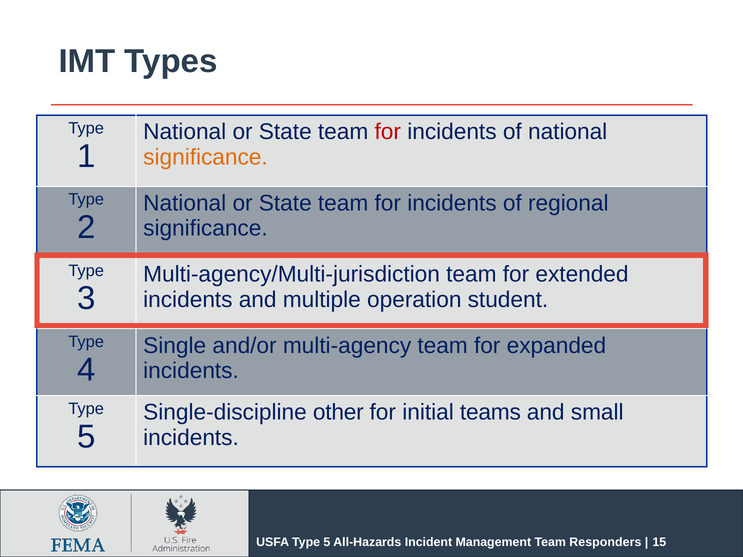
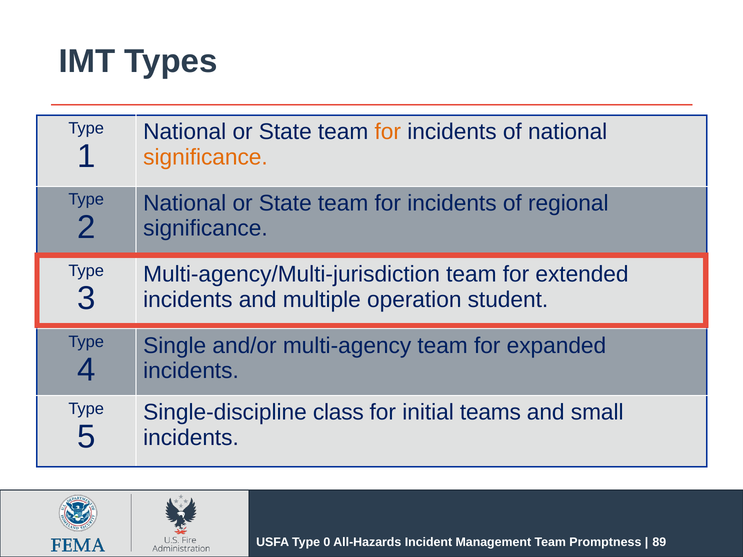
for at (388, 132) colour: red -> orange
other: other -> class
USFA Type 5: 5 -> 0
Responders: Responders -> Promptness
15: 15 -> 89
